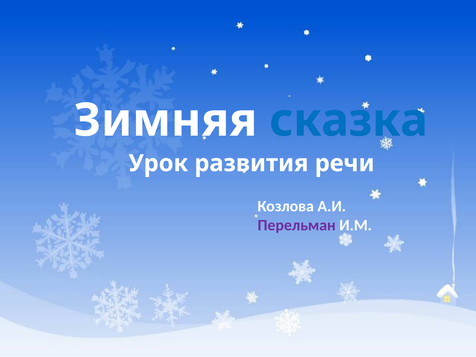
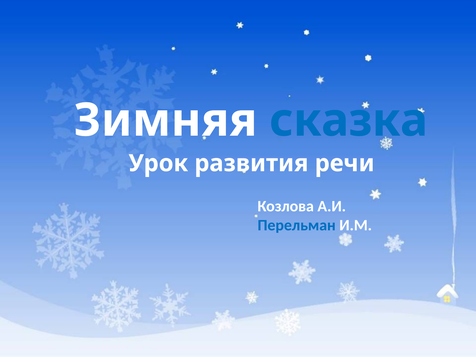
Перельман colour: purple -> blue
